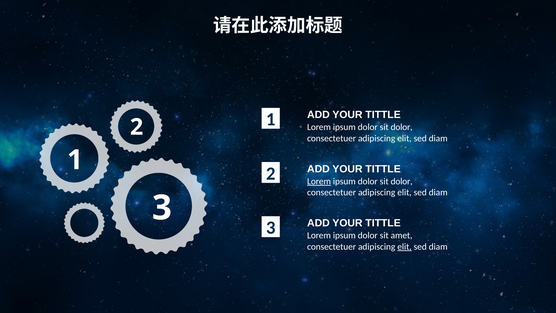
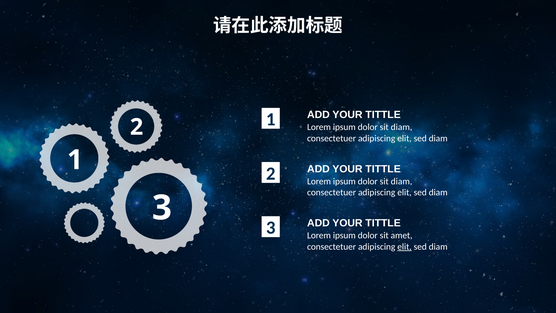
dolor at (402, 127): dolor -> diam
Lorem at (319, 181) underline: present -> none
dolor at (402, 181): dolor -> diam
